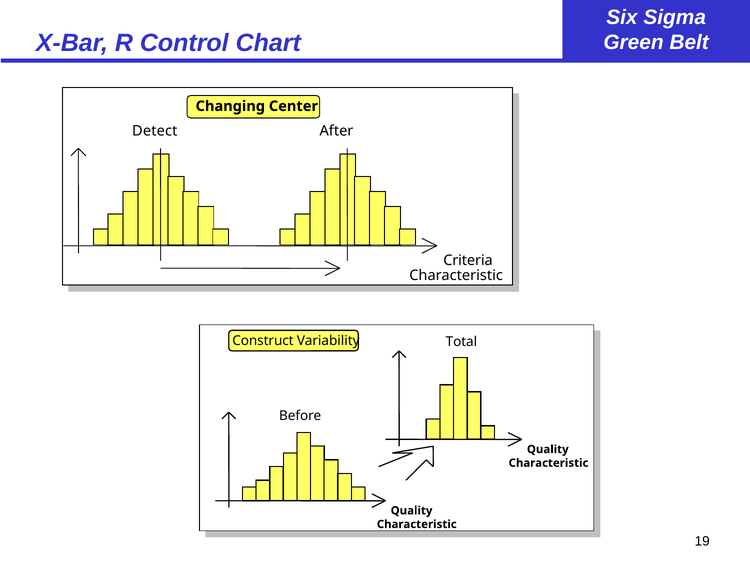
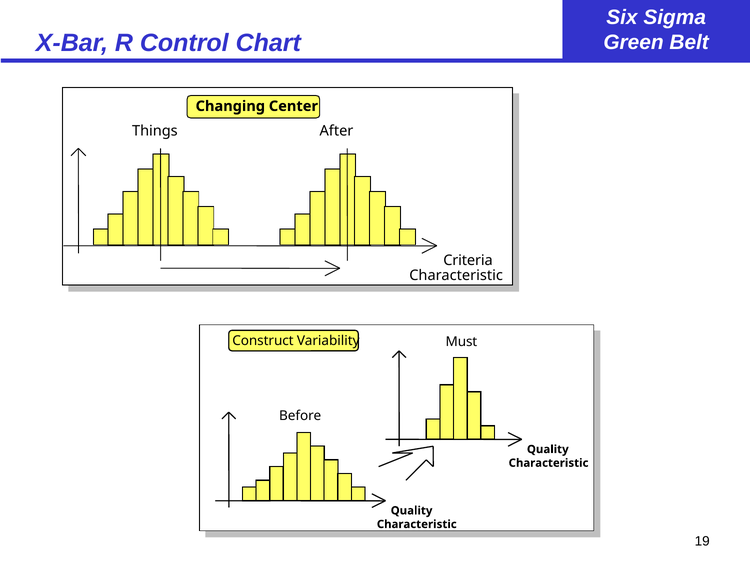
Detect: Detect -> Things
Total: Total -> Must
